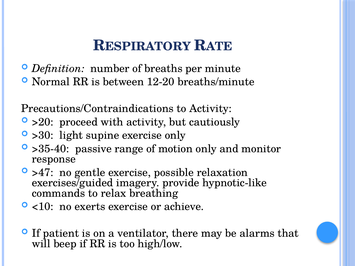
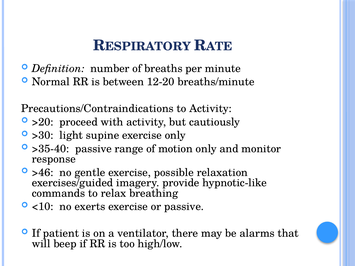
>47: >47 -> >46
or achieve: achieve -> passive
